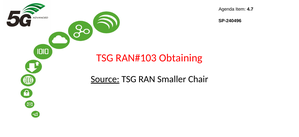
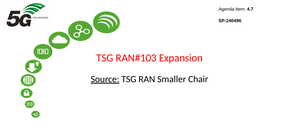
Obtaining: Obtaining -> Expansion
